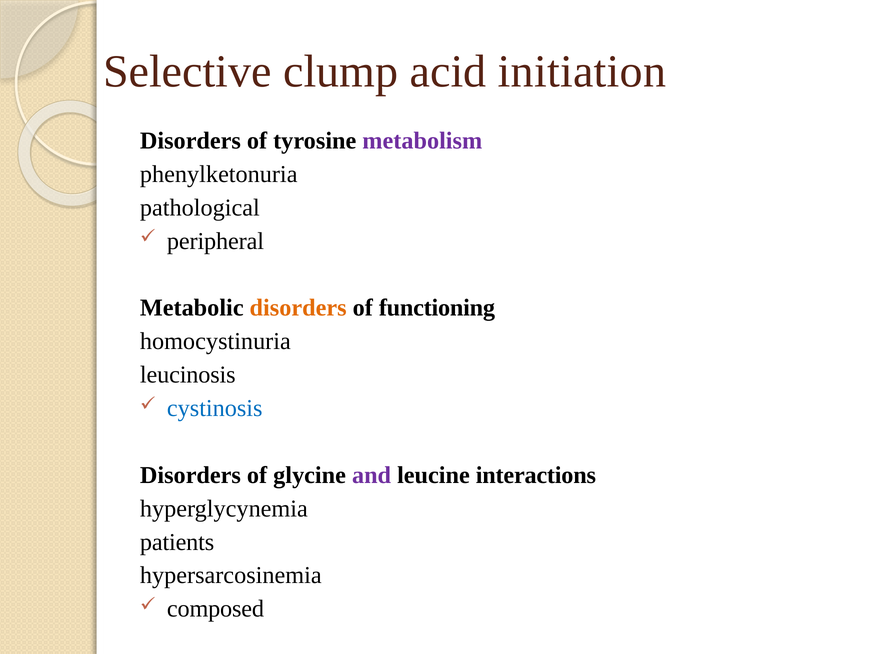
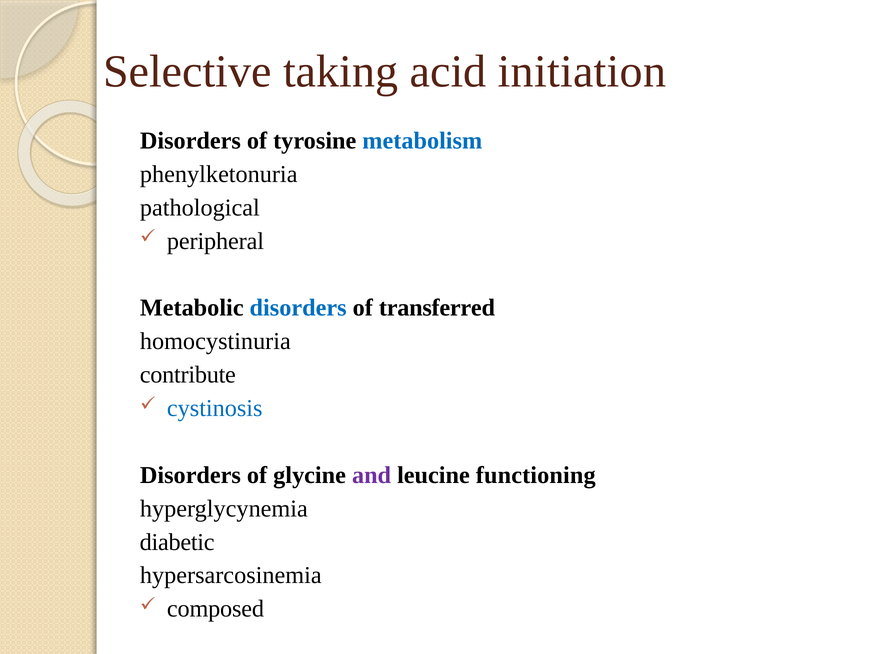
clump: clump -> taking
metabolism colour: purple -> blue
disorders at (298, 308) colour: orange -> blue
functioning: functioning -> transferred
leucinosis: leucinosis -> contribute
interactions: interactions -> functioning
patients: patients -> diabetic
